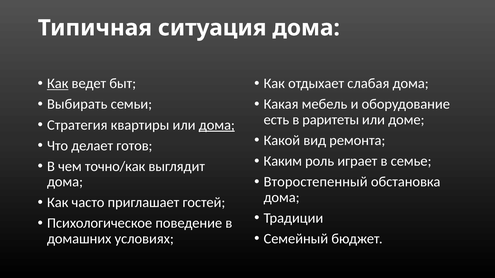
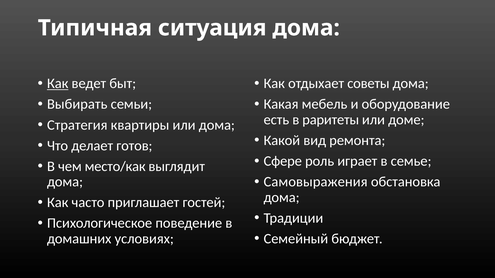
слабая: слабая -> советы
дома at (217, 125) underline: present -> none
Каким: Каким -> Сфере
точно/как: точно/как -> место/как
Второстепенный: Второстепенный -> Самовыражения
